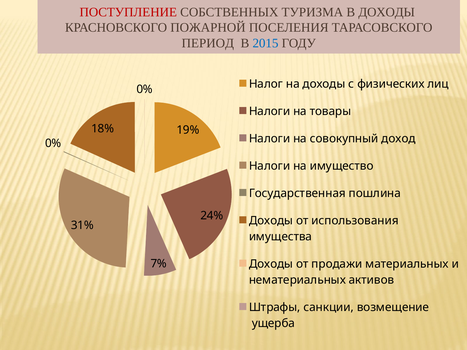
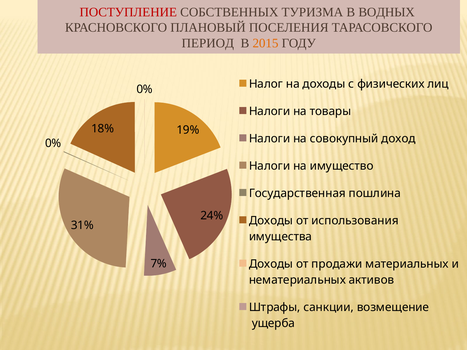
В ДОХОДЫ: ДОХОДЫ -> ВОДНЫХ
ПОЖАРНОЙ: ПОЖАРНОЙ -> ПЛАНОВЫЙ
2015 colour: blue -> orange
